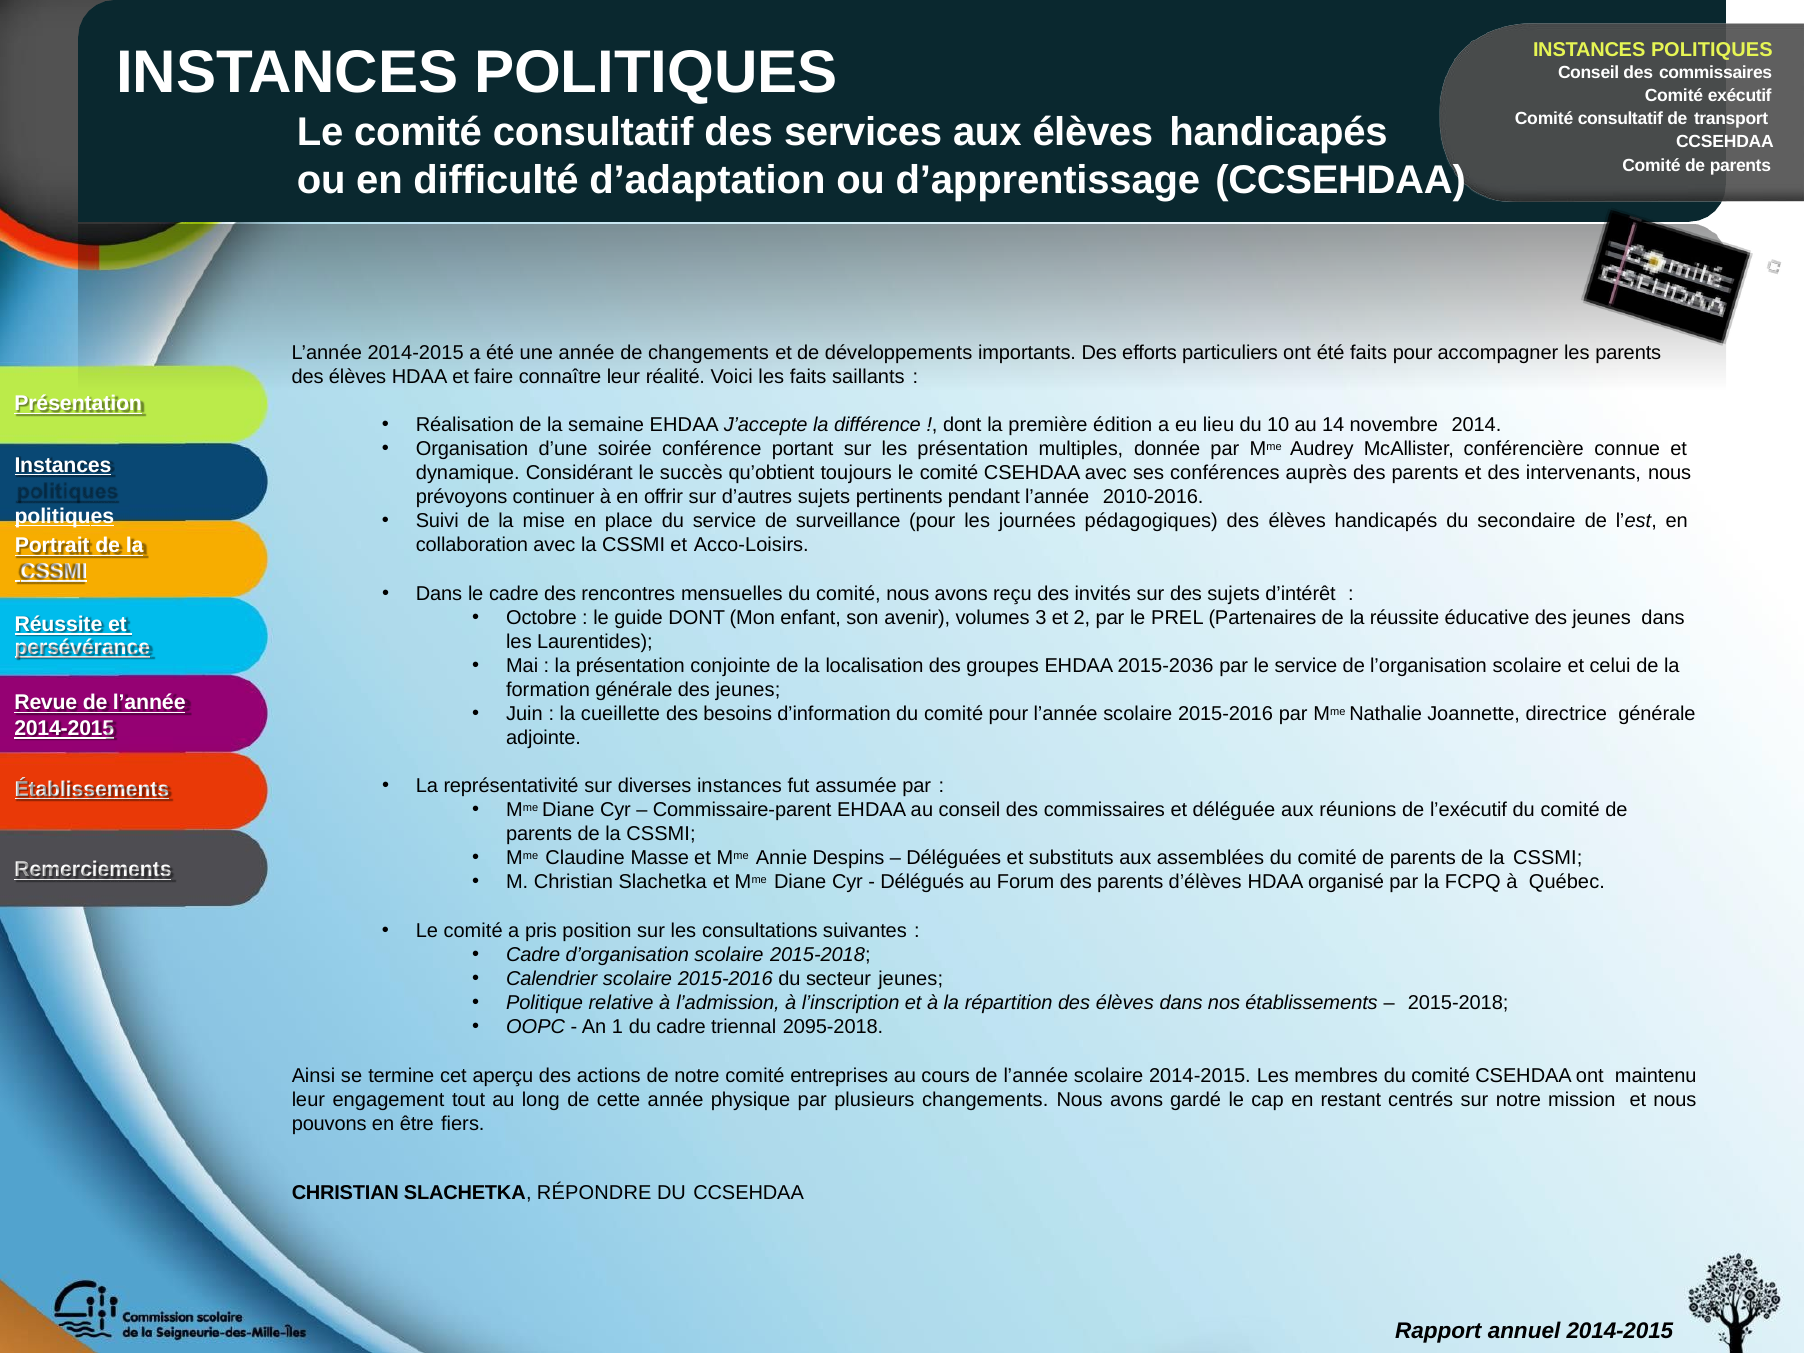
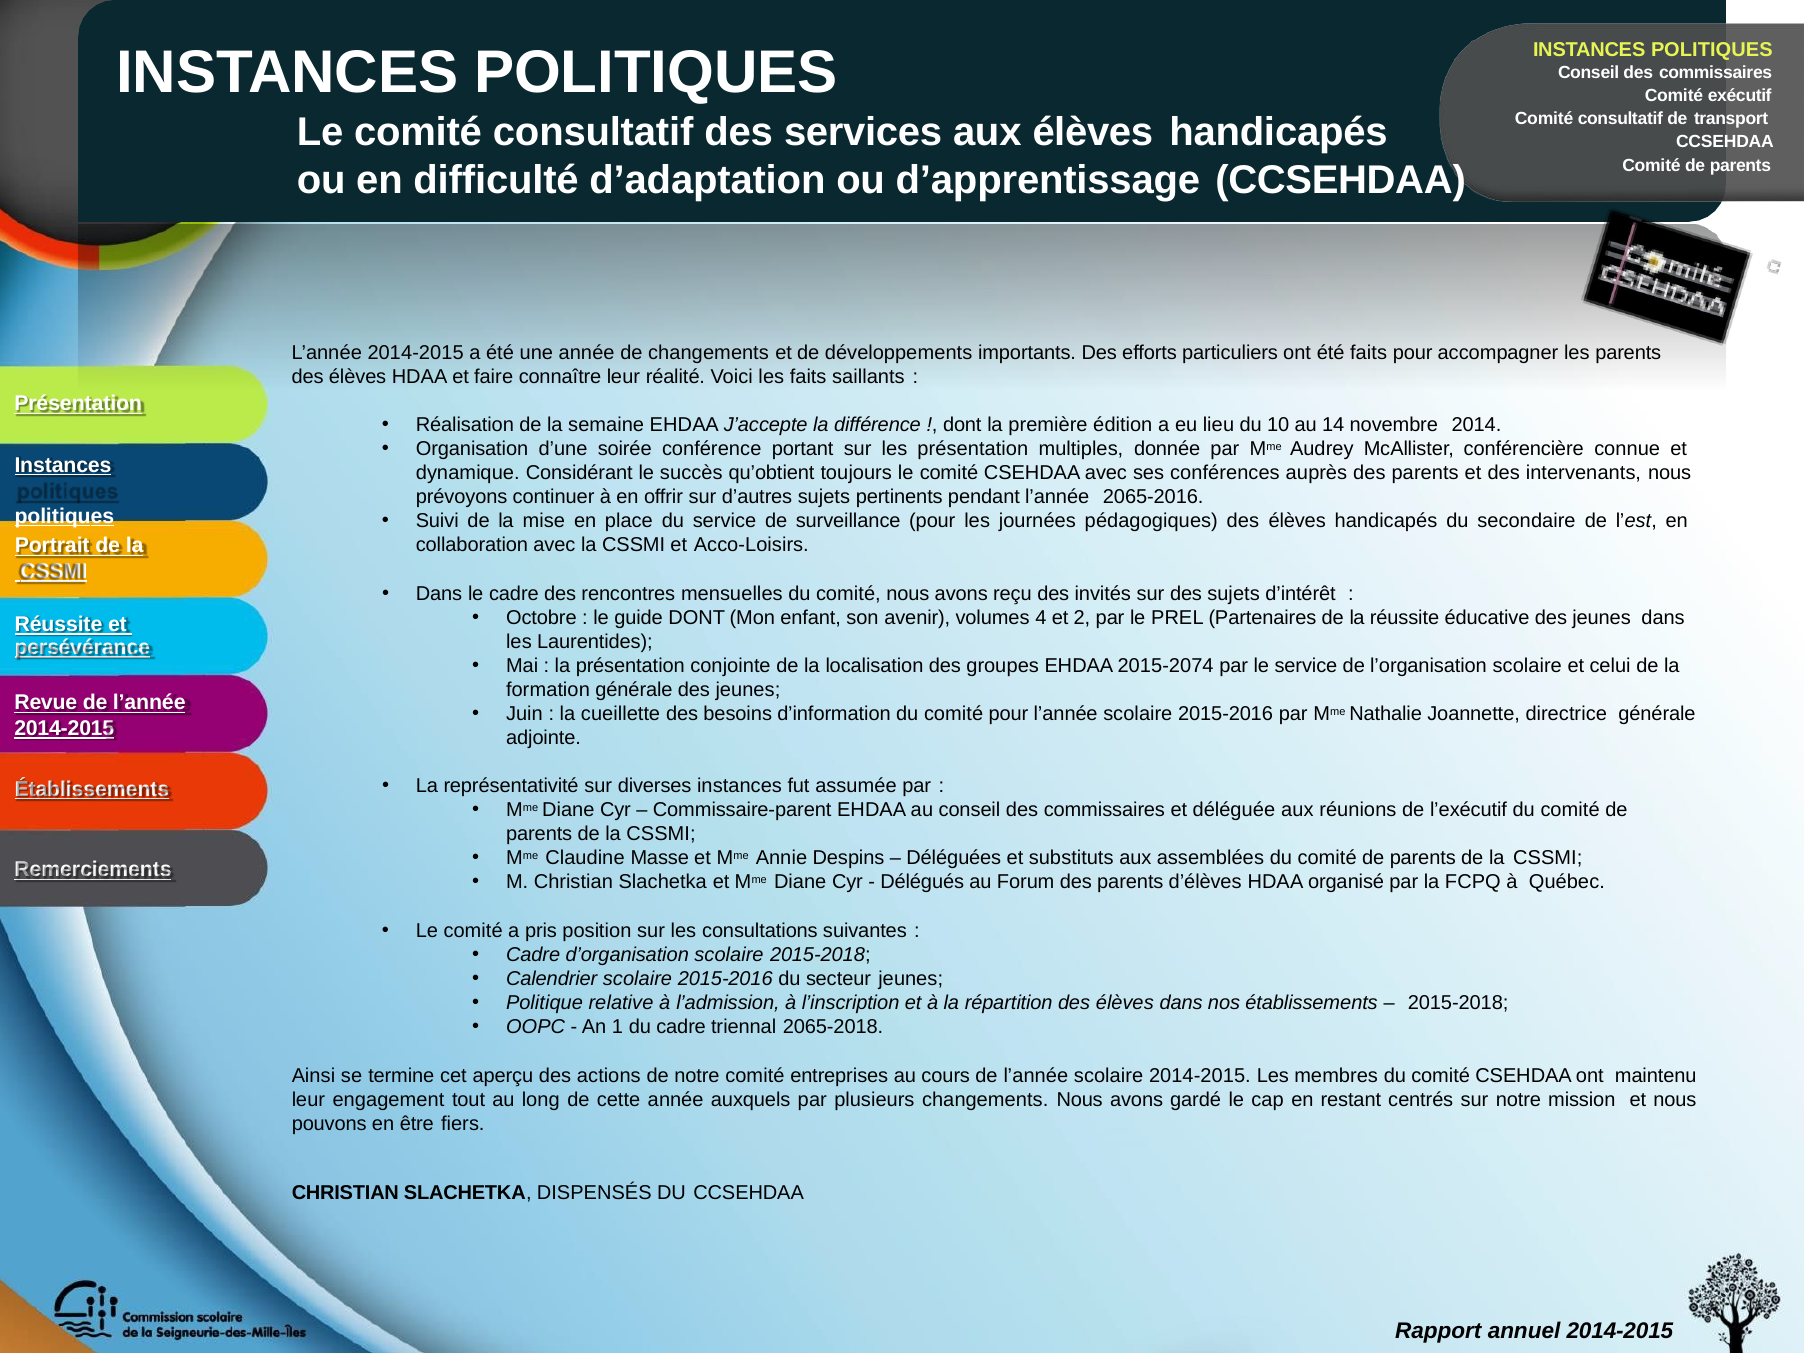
2010-2016: 2010-2016 -> 2065-2016
3: 3 -> 4
2015-2036: 2015-2036 -> 2015-2074
2095-2018: 2095-2018 -> 2065-2018
physique: physique -> auxquels
RÉPONDRE: RÉPONDRE -> DISPENSÉS
